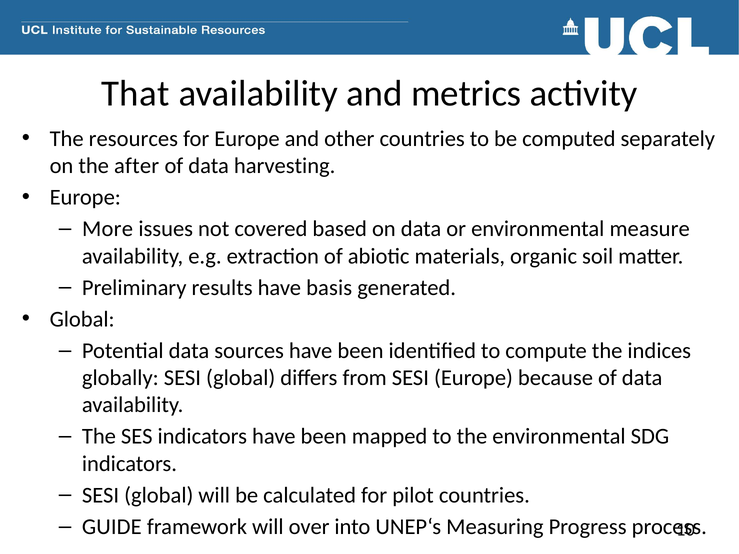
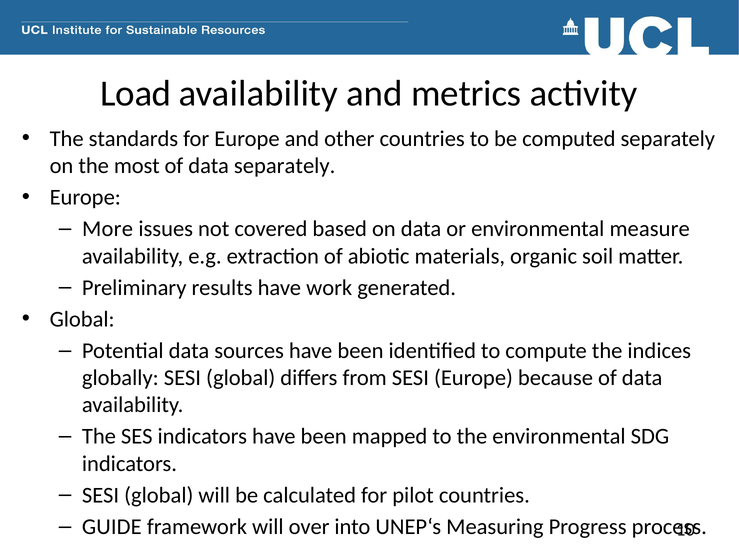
That: That -> Load
resources: resources -> standards
after: after -> most
data harvesting: harvesting -> separately
basis: basis -> work
